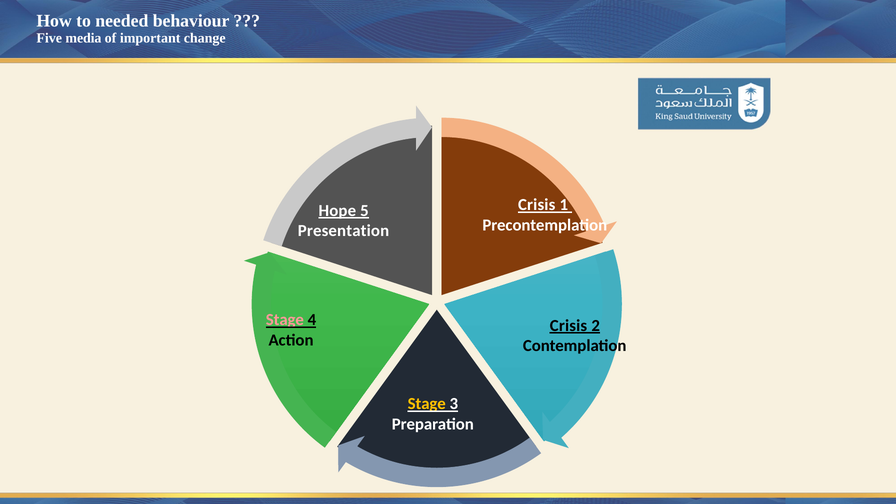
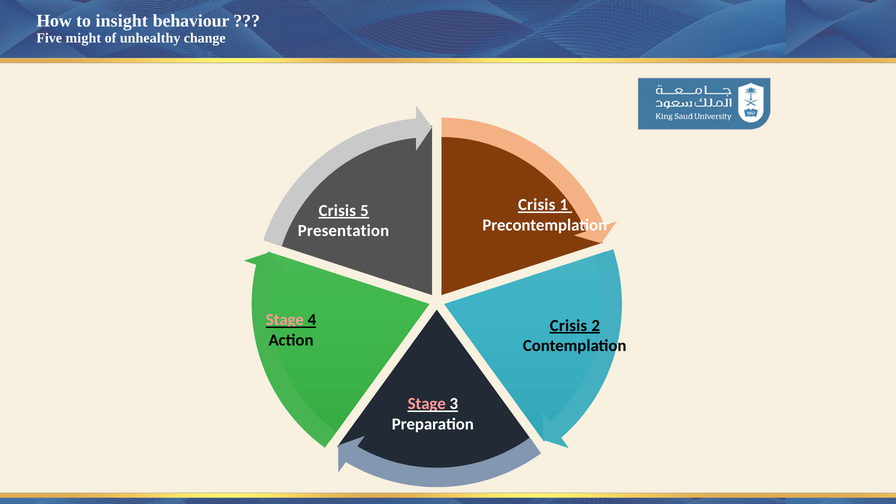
needed: needed -> insight
media: media -> might
important: important -> unhealthy
Hope at (337, 211): Hope -> Crisis
Stage at (427, 404) colour: yellow -> pink
